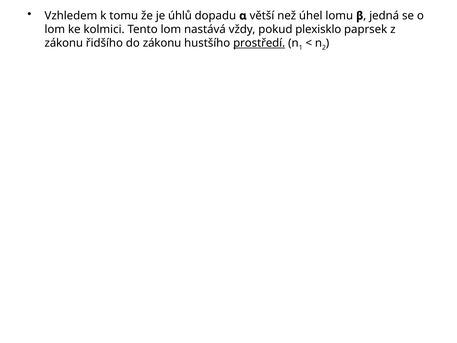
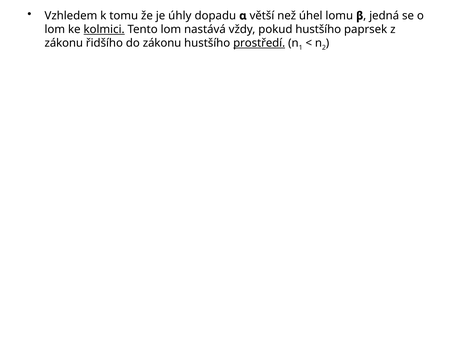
úhlů: úhlů -> úhly
kolmici underline: none -> present
pokud plexisklo: plexisklo -> hustšího
